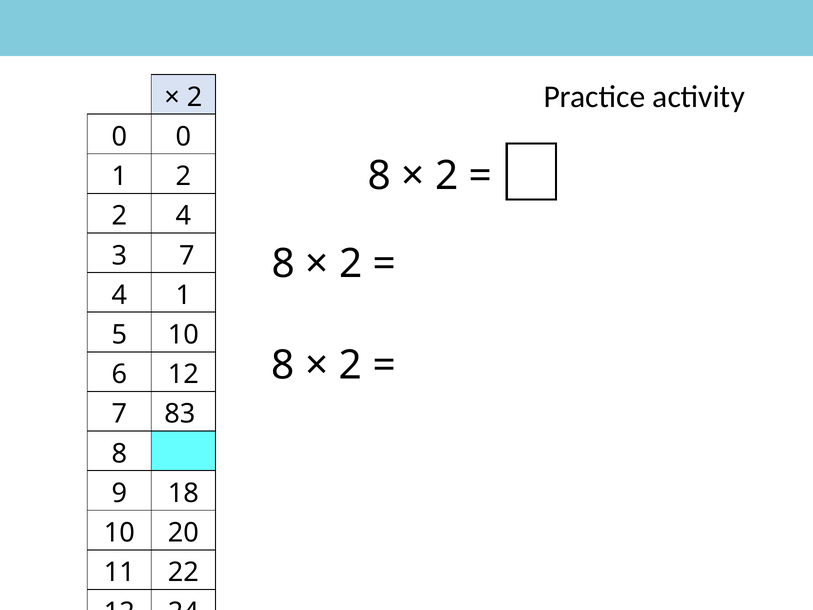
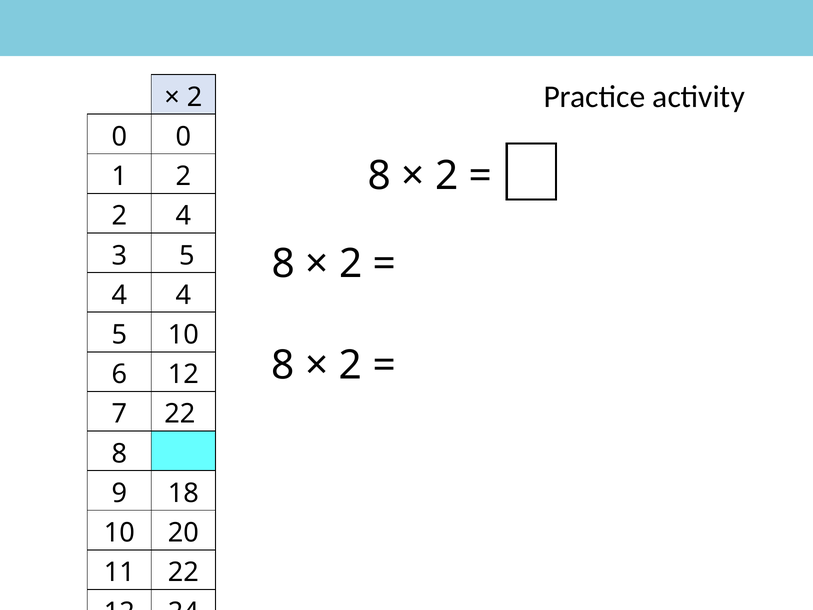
3 7: 7 -> 5
4 1: 1 -> 4
7 83: 83 -> 22
